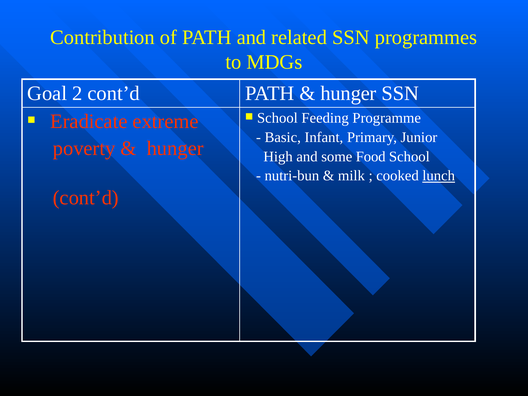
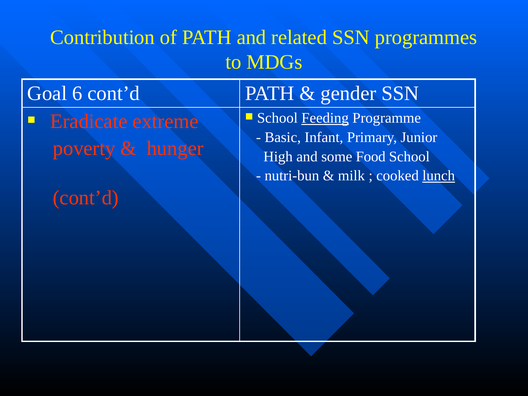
2: 2 -> 6
hunger at (349, 93): hunger -> gender
Feeding underline: none -> present
